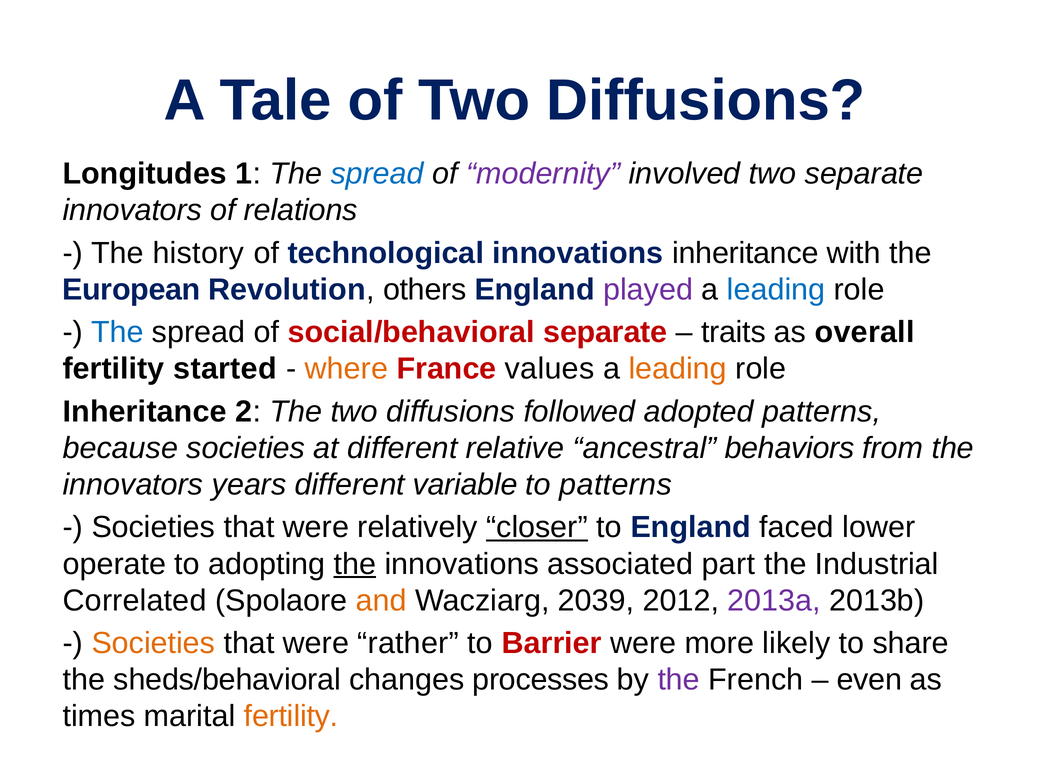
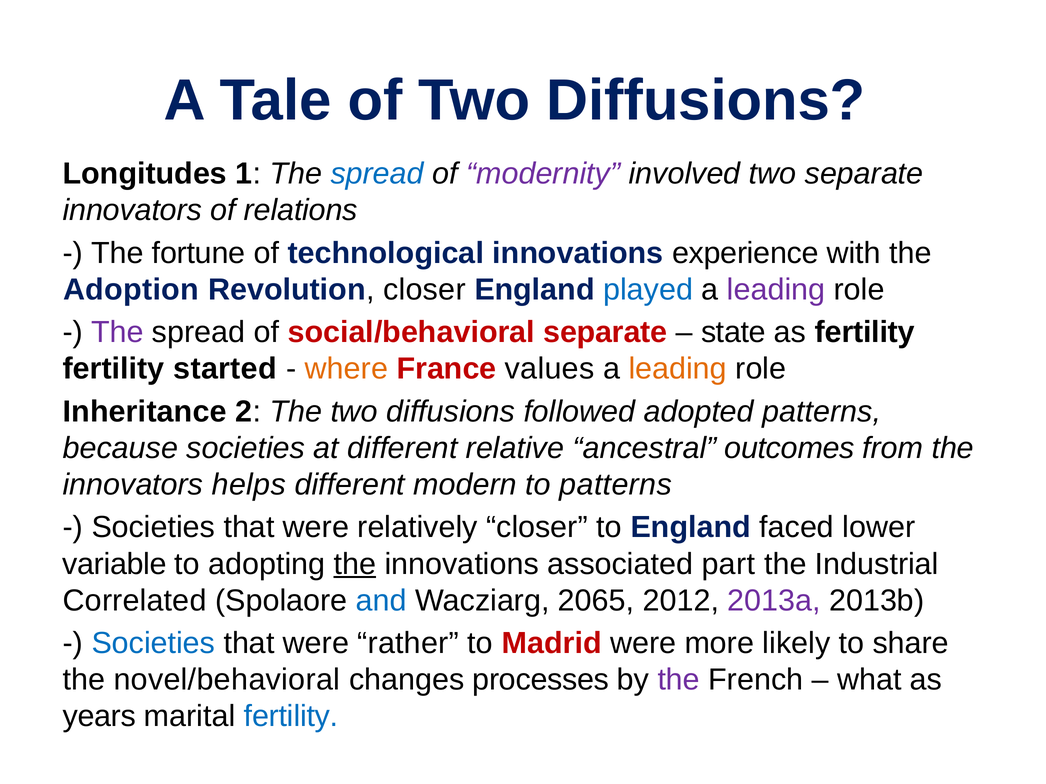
history: history -> fortune
innovations inheritance: inheritance -> experience
European: European -> Adoption
Revolution others: others -> closer
played colour: purple -> blue
leading at (776, 290) colour: blue -> purple
The at (117, 332) colour: blue -> purple
traits: traits -> state
as overall: overall -> fertility
behaviors: behaviors -> outcomes
years: years -> helps
variable: variable -> modern
closer at (537, 528) underline: present -> none
operate: operate -> variable
and colour: orange -> blue
2039: 2039 -> 2065
Societies at (153, 644) colour: orange -> blue
Barrier: Barrier -> Madrid
sheds/behavioral: sheds/behavioral -> novel/behavioral
even: even -> what
times: times -> years
fertility at (291, 717) colour: orange -> blue
